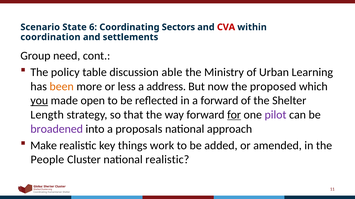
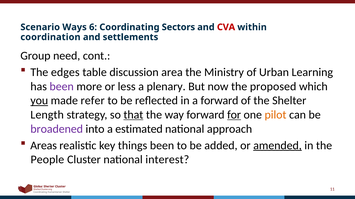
State: State -> Ways
policy: policy -> edges
able: able -> area
been at (62, 87) colour: orange -> purple
address: address -> plenary
open: open -> refer
that underline: none -> present
pilot colour: purple -> orange
proposals: proposals -> estimated
Make: Make -> Areas
things work: work -> been
amended underline: none -> present
national realistic: realistic -> interest
